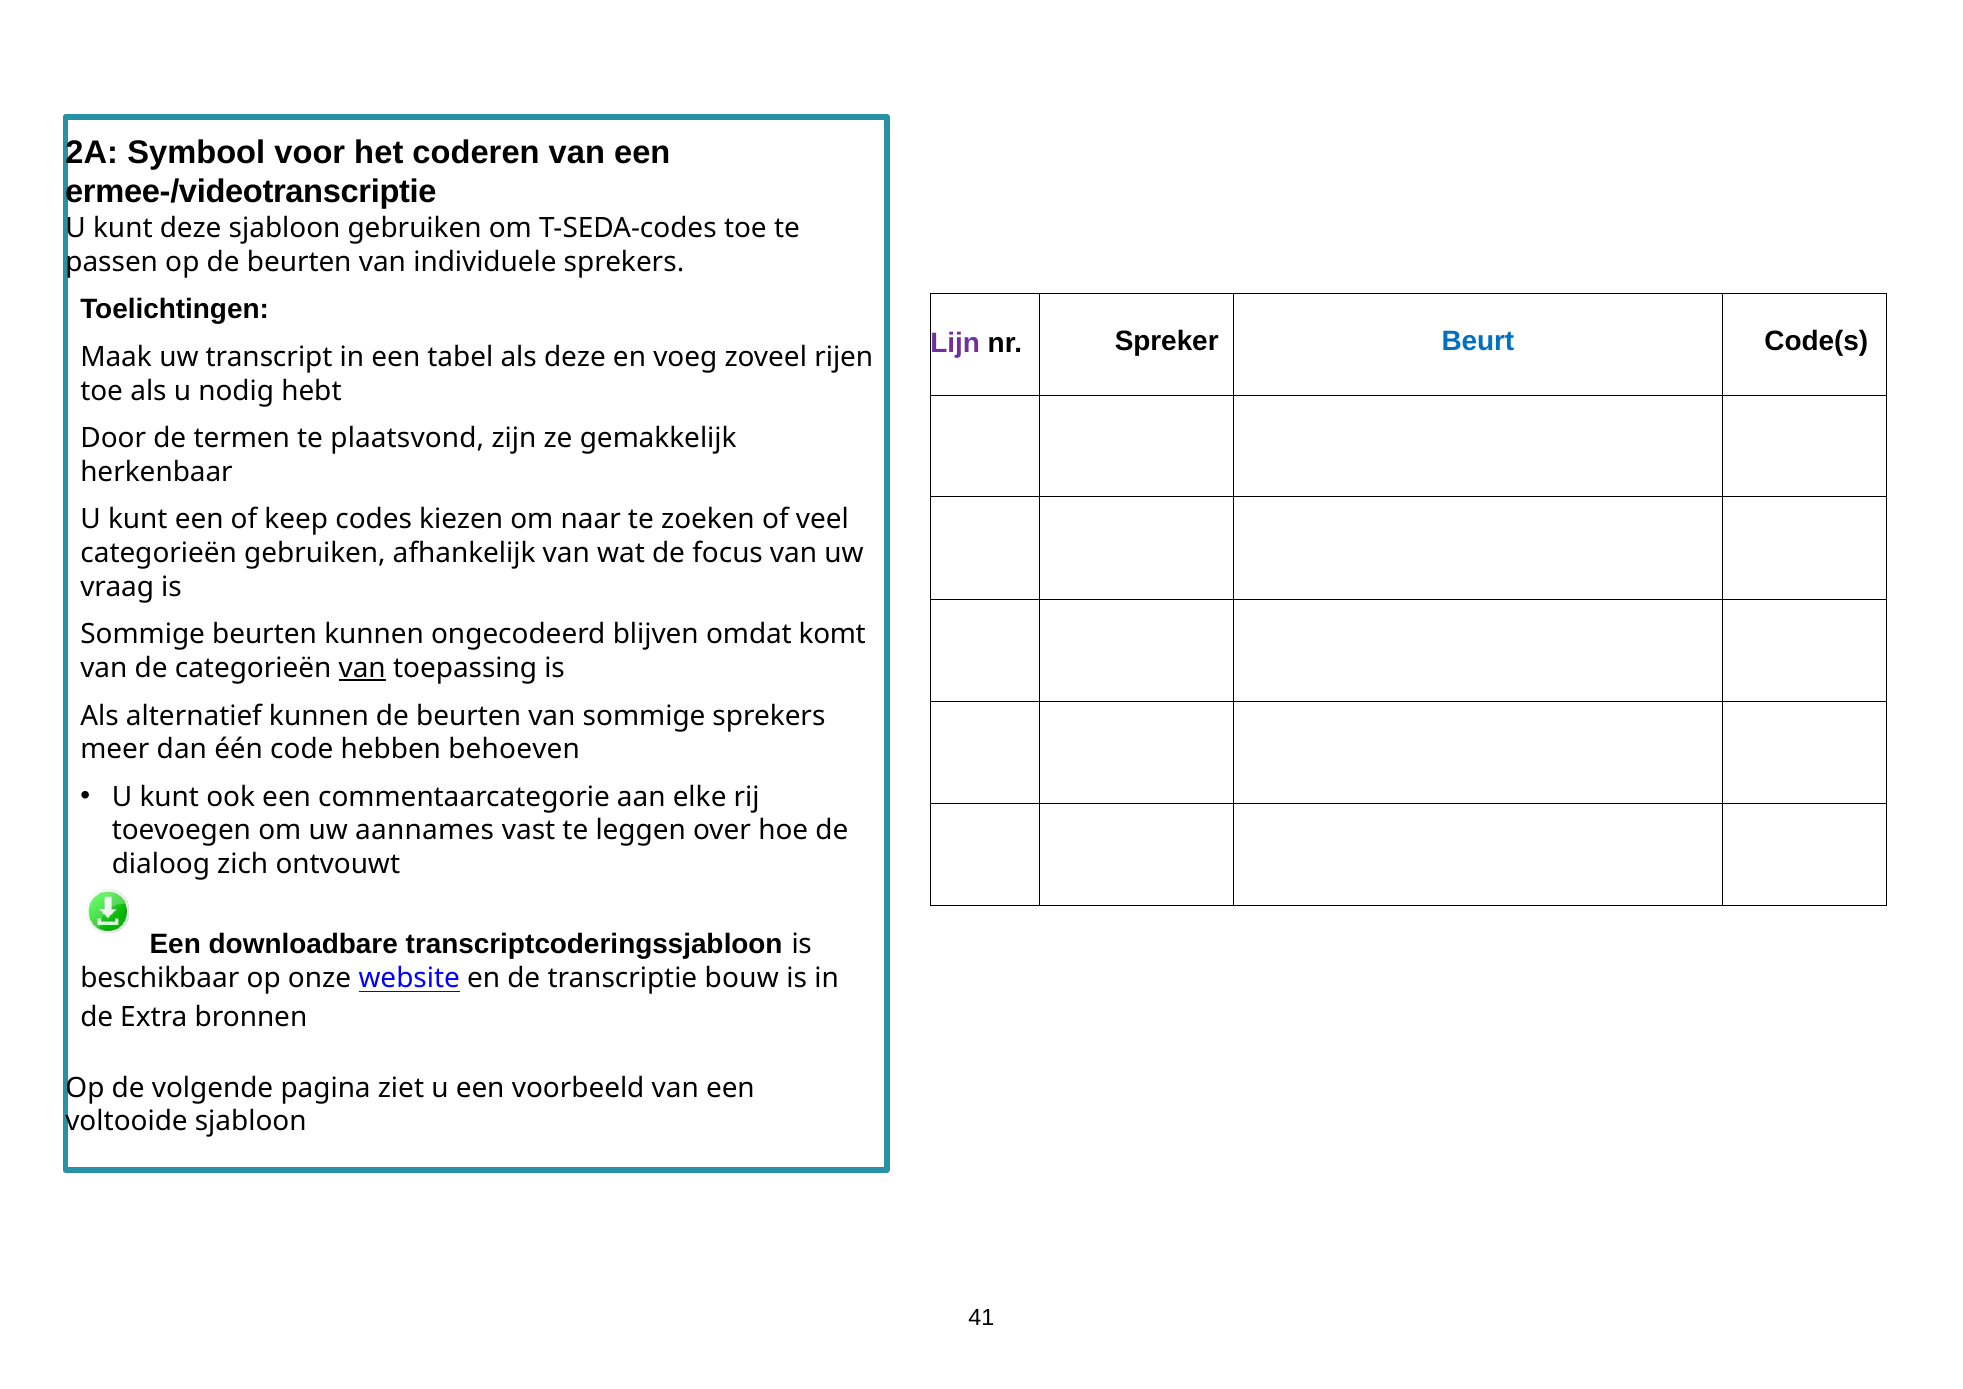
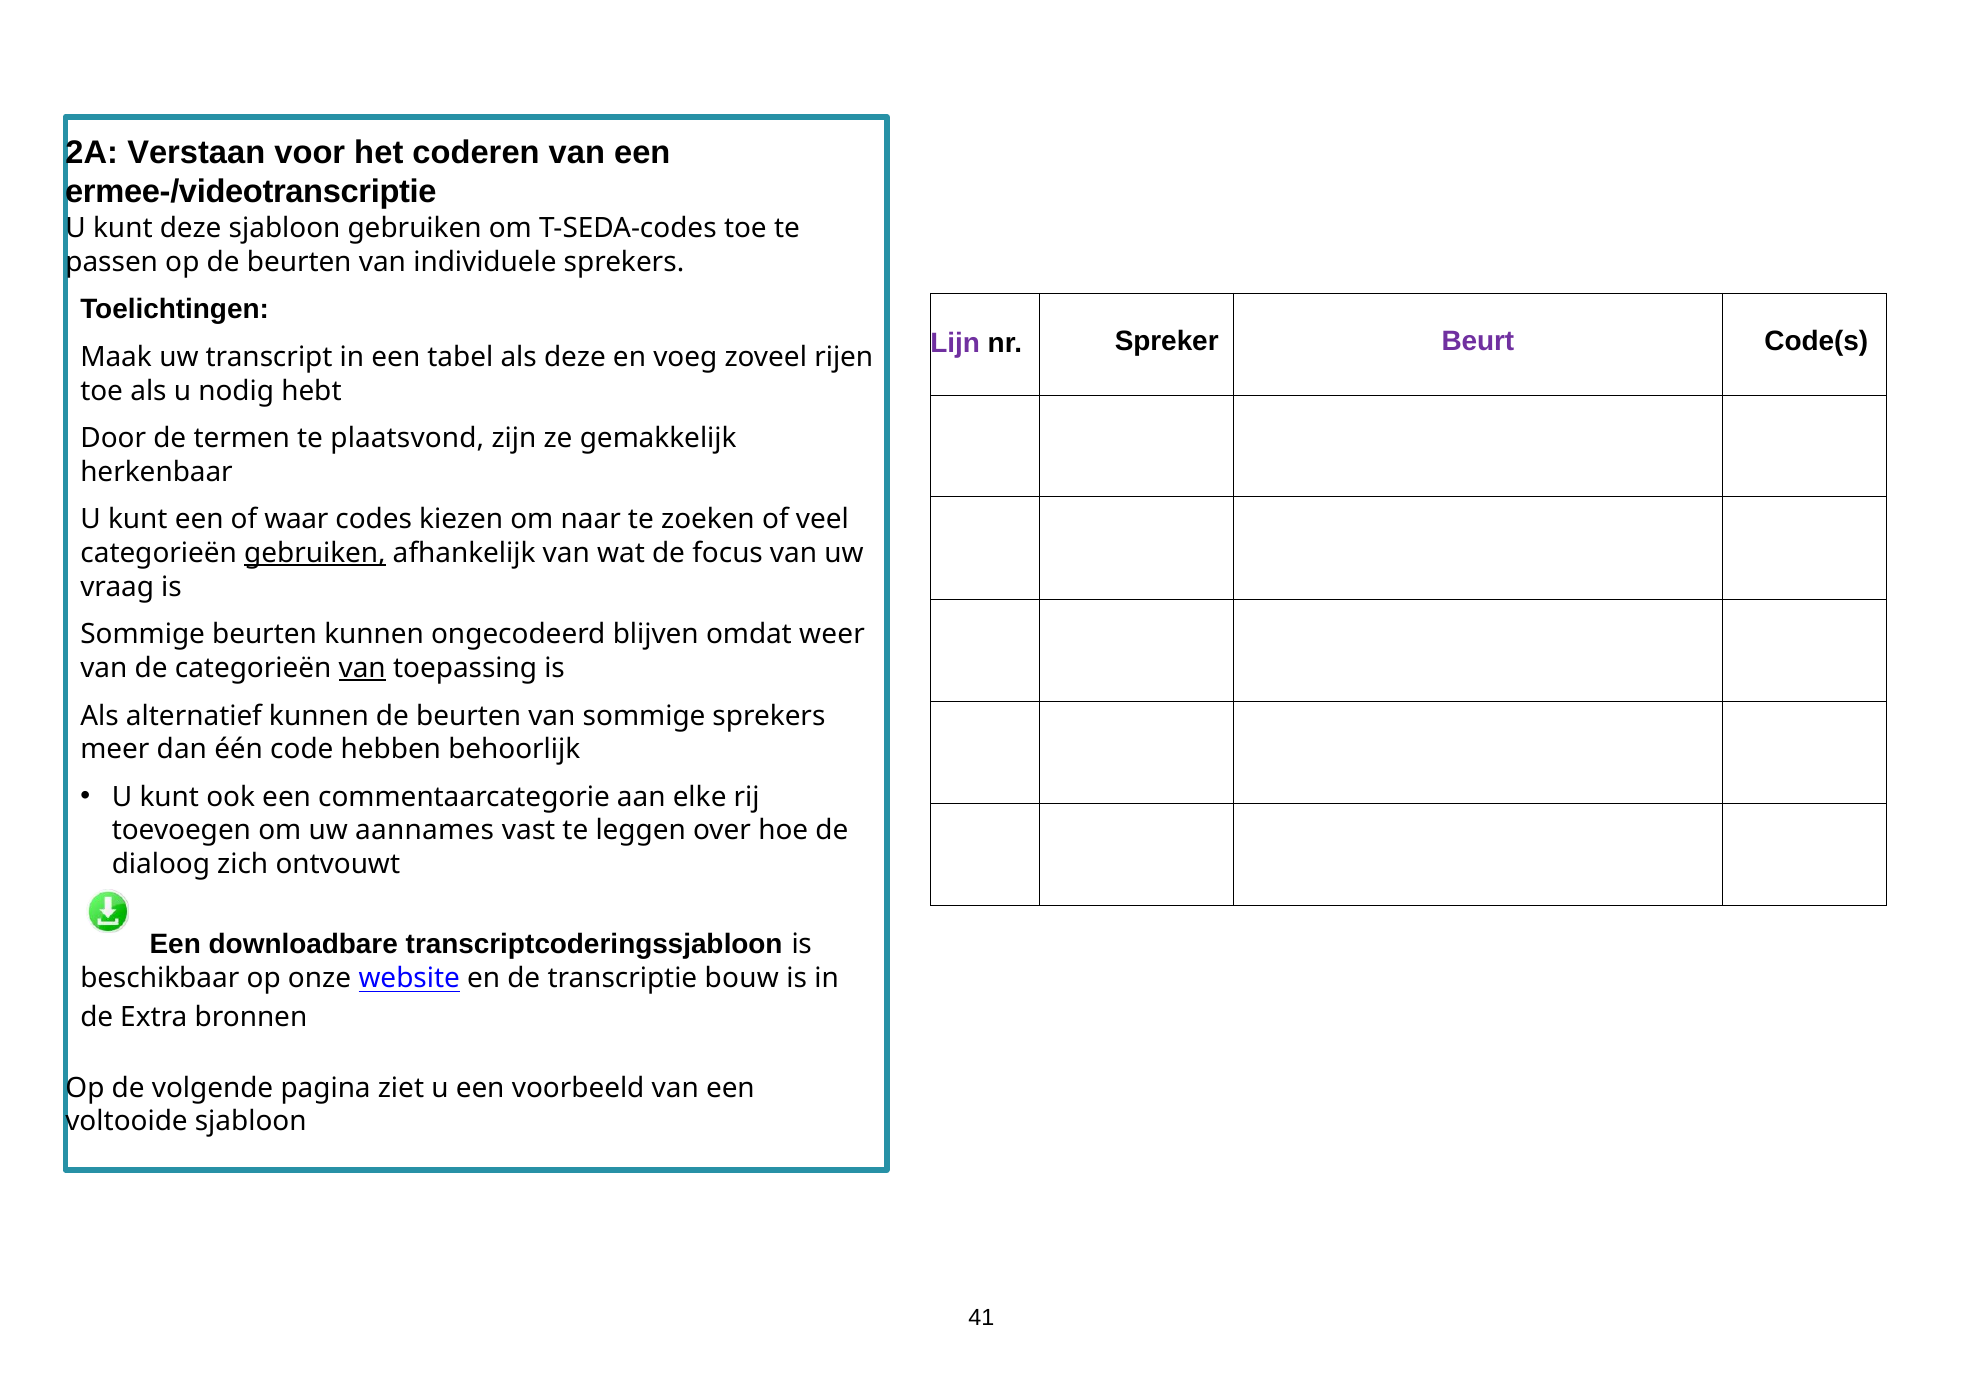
Symbool: Symbool -> Verstaan
Beurt colour: blue -> purple
keep: keep -> waar
gebruiken at (315, 553) underline: none -> present
komt: komt -> weer
behoeven: behoeven -> behoorlijk
